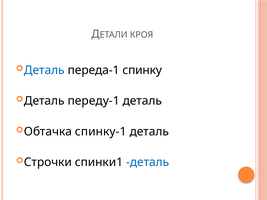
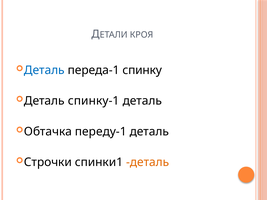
переду-1: переду-1 -> спинку-1
спинку-1: спинку-1 -> переду-1
деталь at (148, 162) colour: blue -> orange
